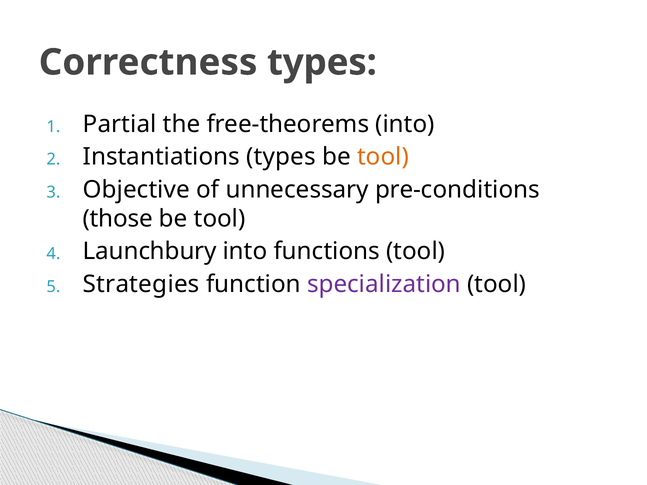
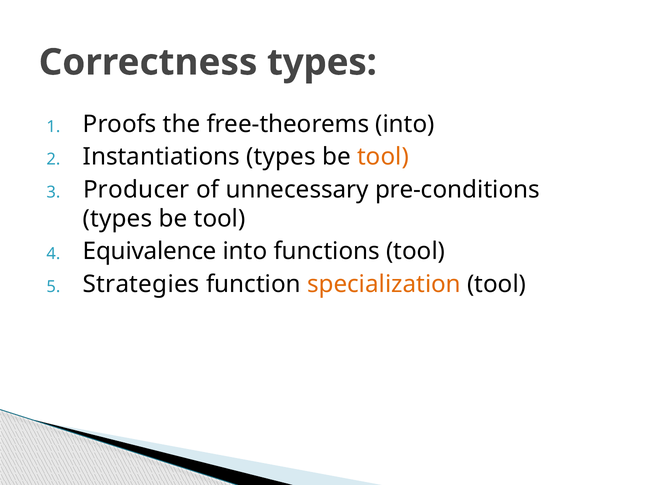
Partial: Partial -> Proofs
Objective: Objective -> Producer
those at (118, 219): those -> types
Launchbury: Launchbury -> Equivalence
specialization colour: purple -> orange
